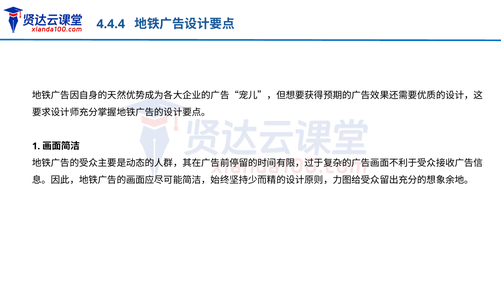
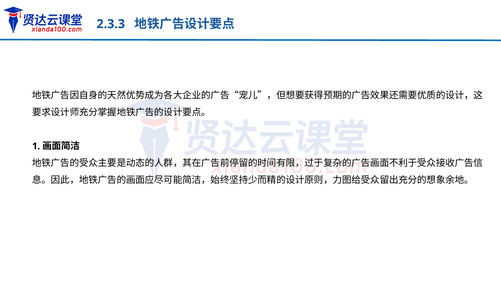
4.4.4: 4.4.4 -> 2.3.3
